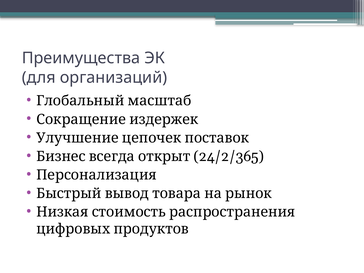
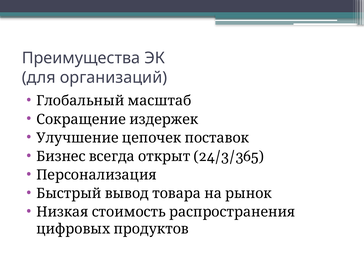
24/2/365: 24/2/365 -> 24/3/365
